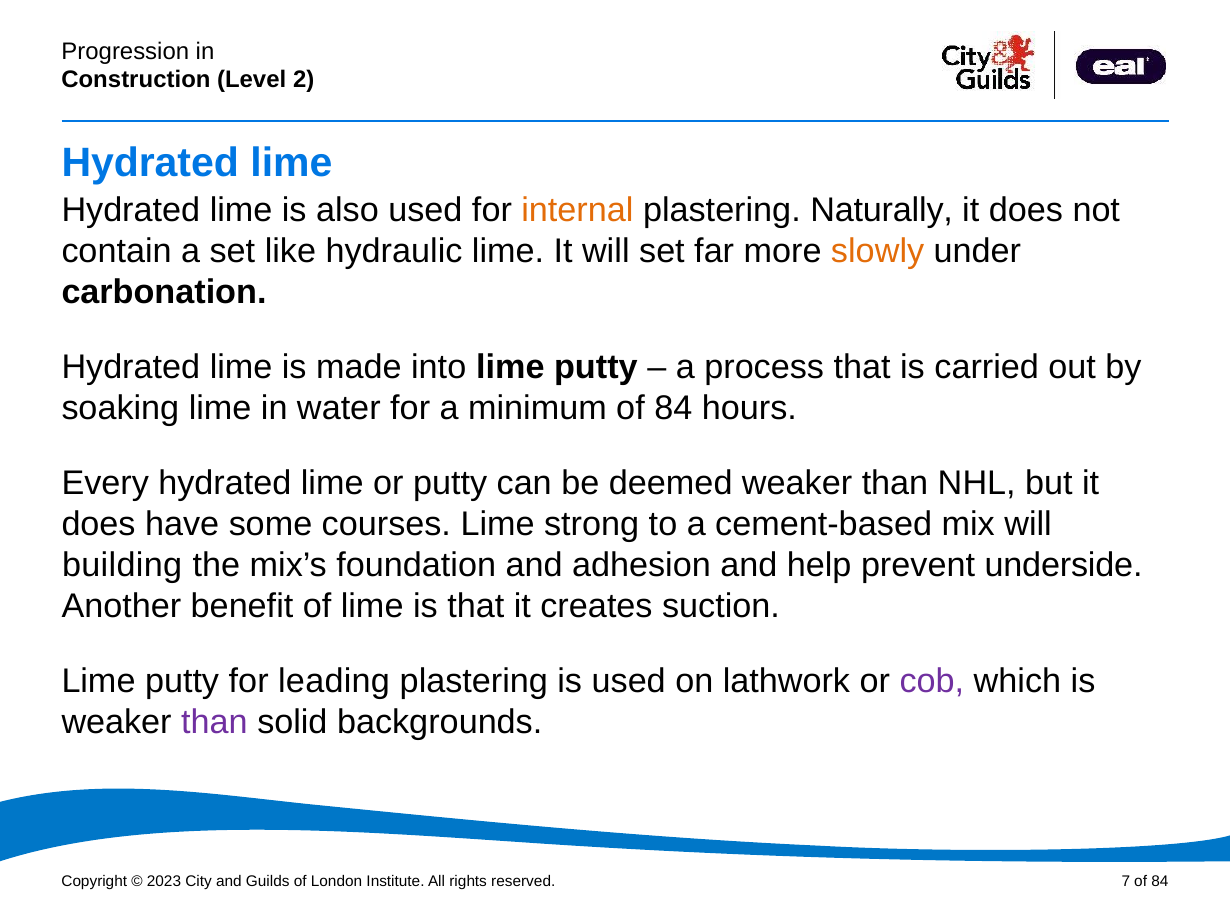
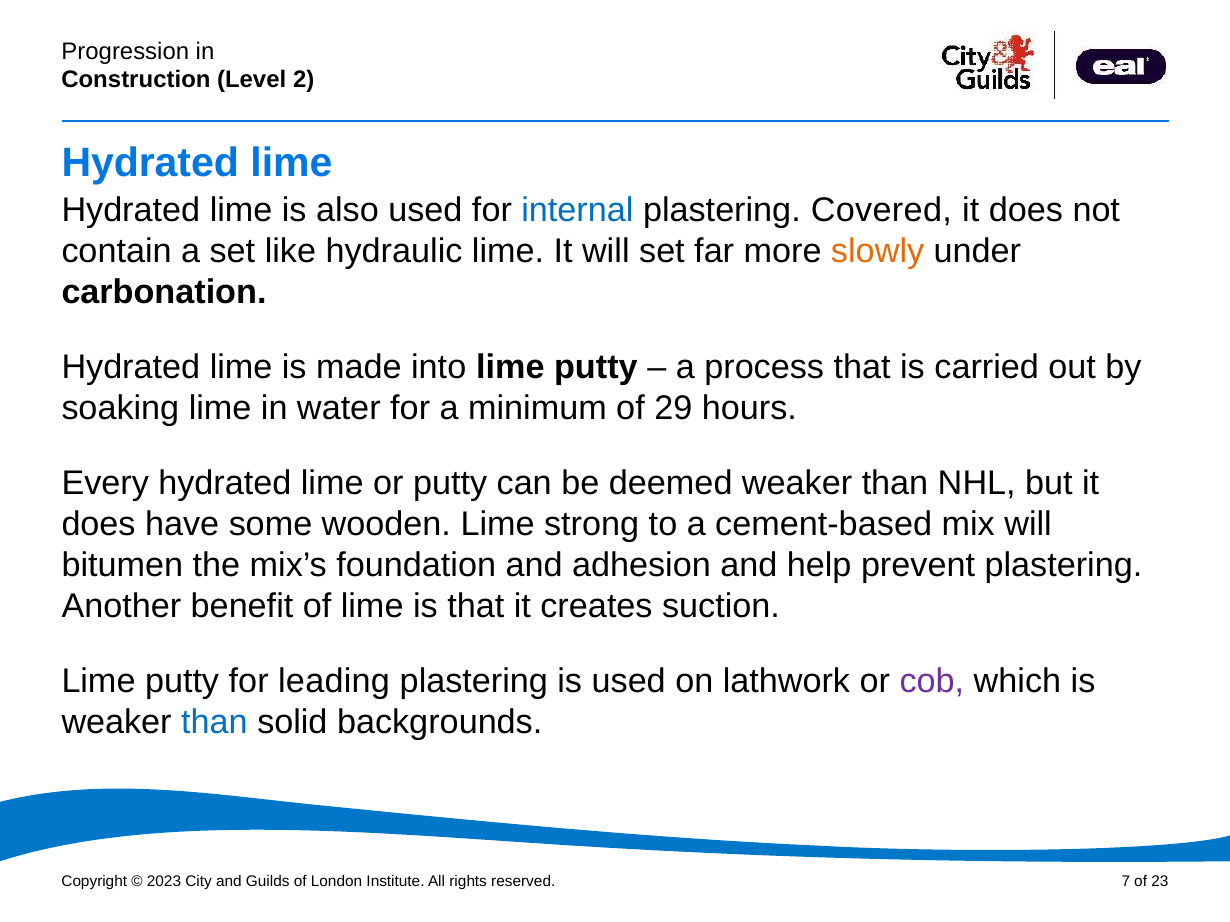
internal colour: orange -> blue
Naturally: Naturally -> Covered
minimum of 84: 84 -> 29
courses: courses -> wooden
building: building -> bitumen
prevent underside: underside -> plastering
than at (214, 723) colour: purple -> blue
84 at (1160, 882): 84 -> 23
